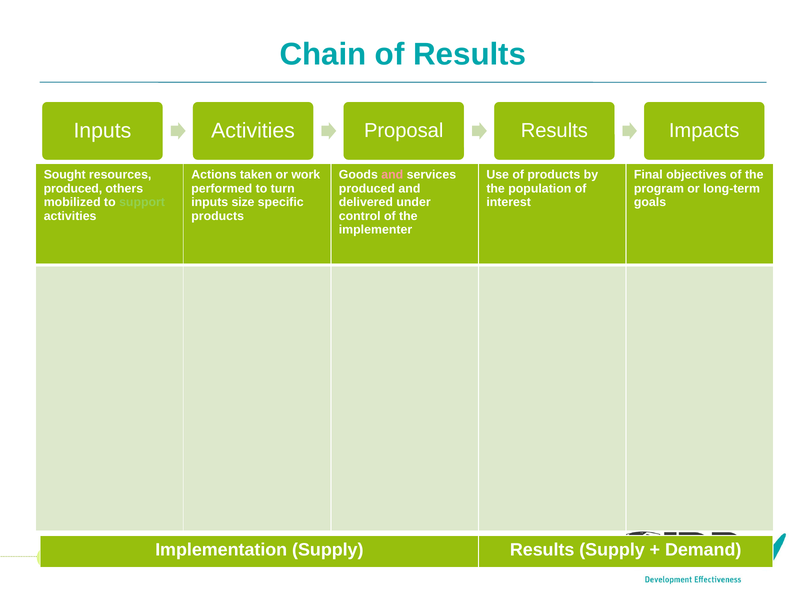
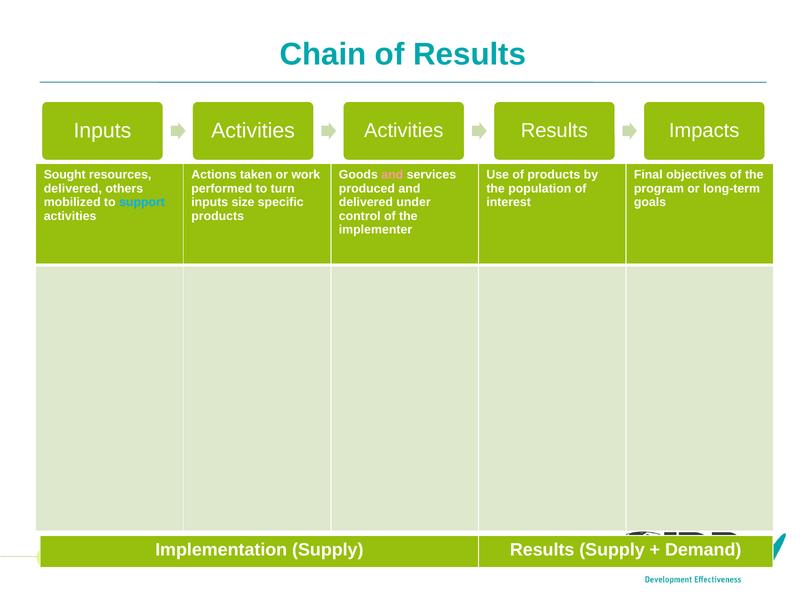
Activities Proposal: Proposal -> Activities
produced at (73, 188): produced -> delivered
support colour: light green -> light blue
